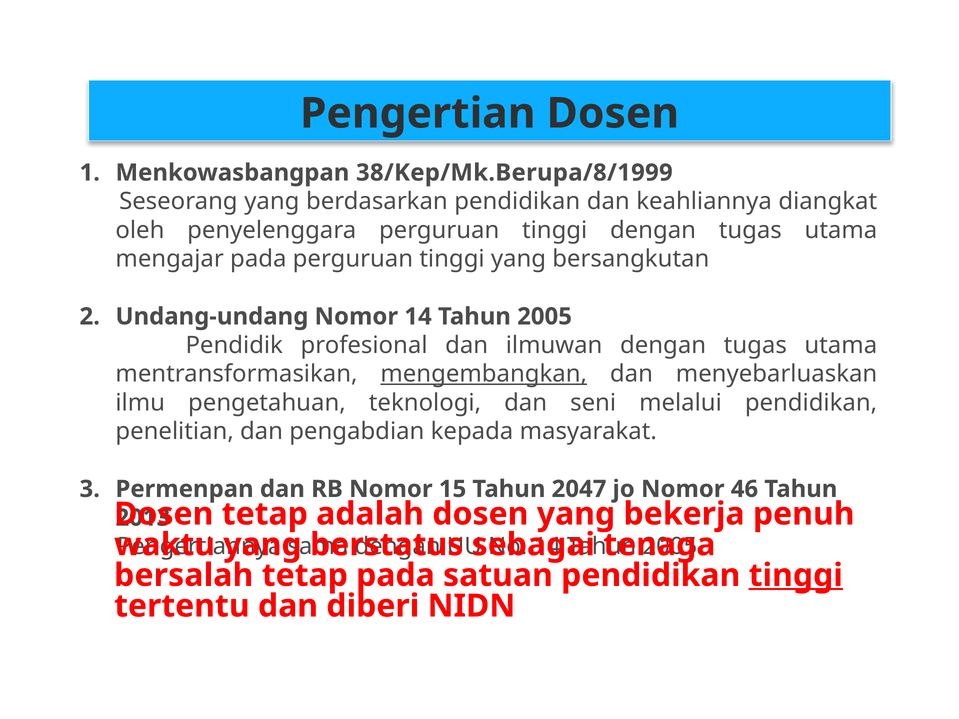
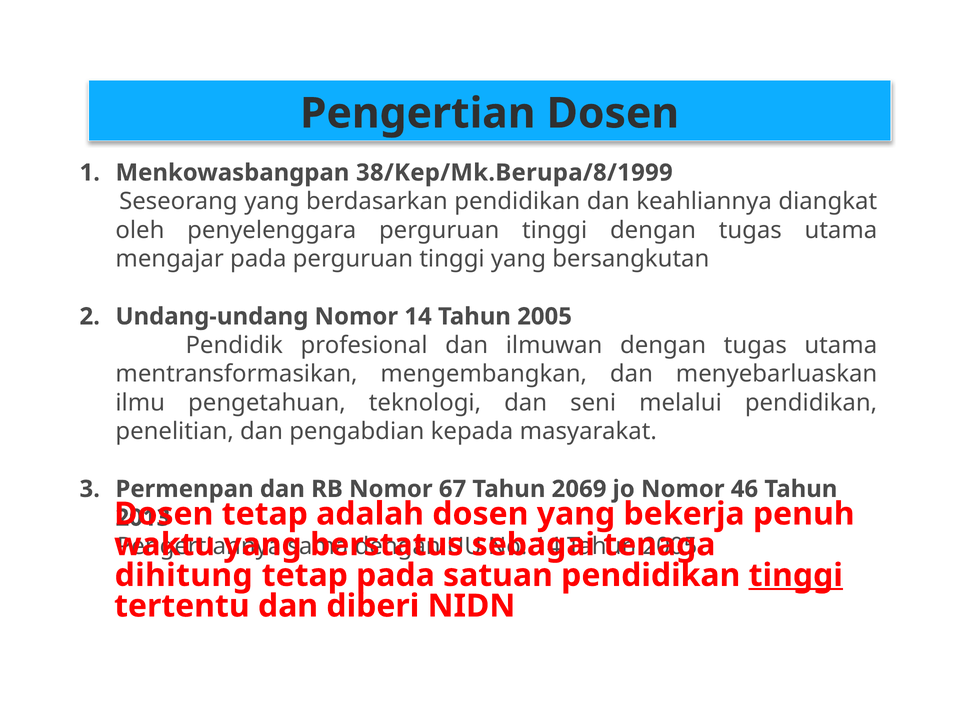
mengembangkan underline: present -> none
15: 15 -> 67
2047: 2047 -> 2069
bersalah: bersalah -> dihitung
